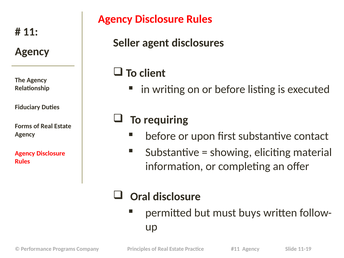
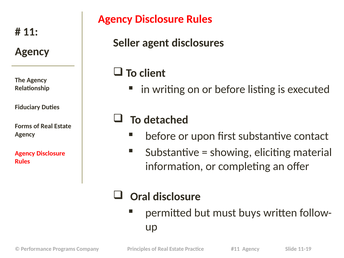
requiring: requiring -> detached
